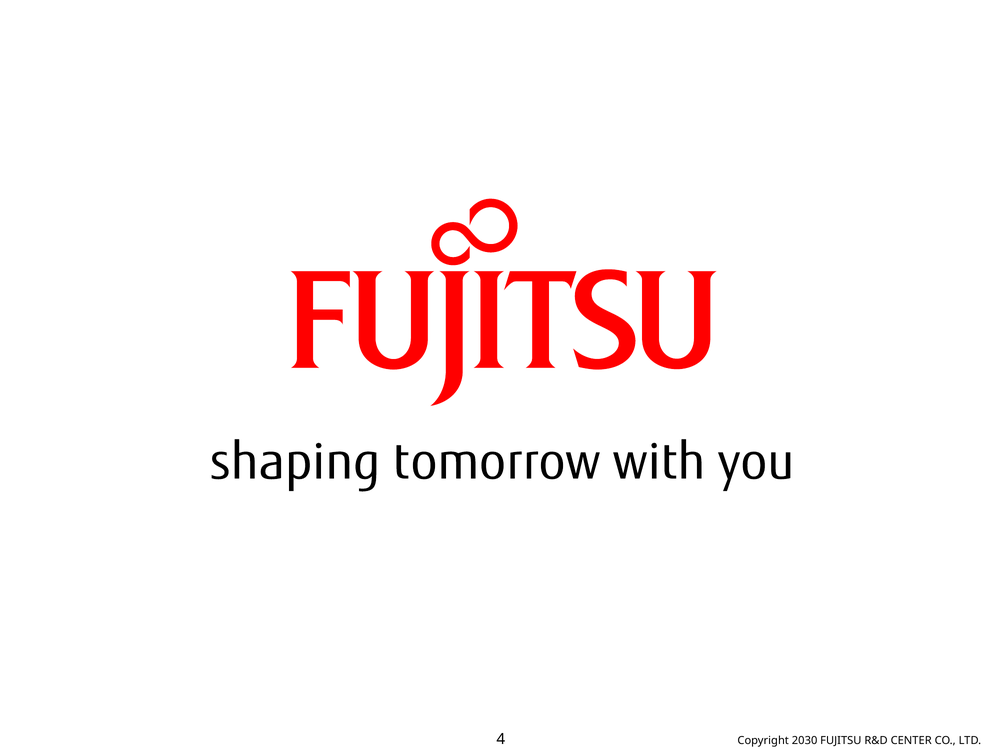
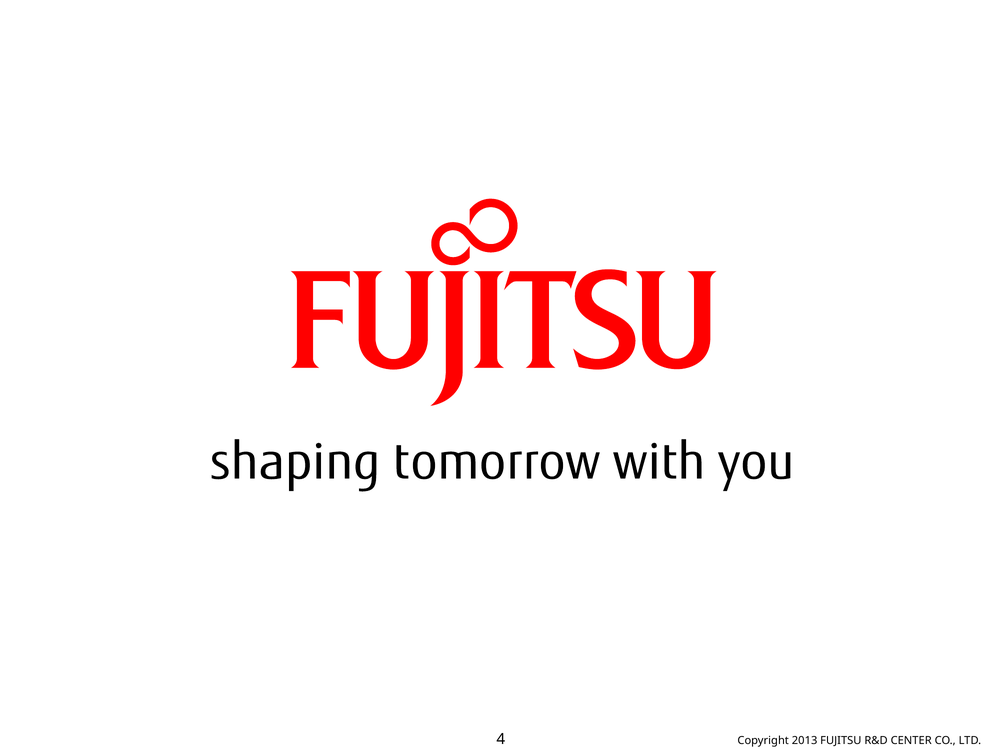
2030: 2030 -> 2013
